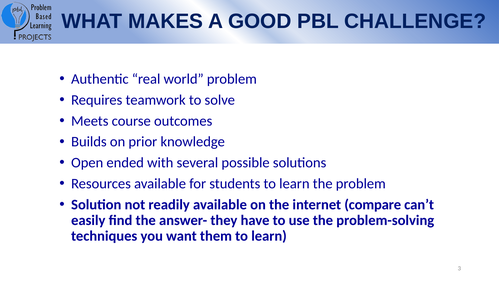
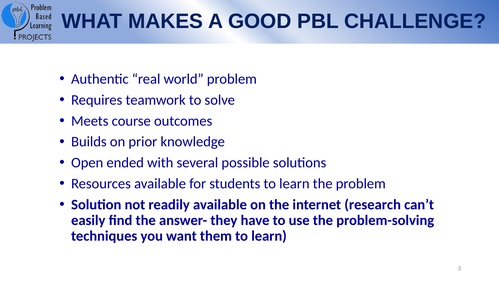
compare: compare -> research
